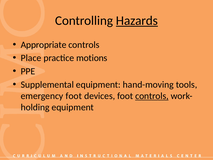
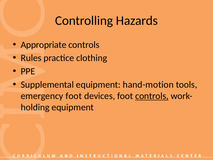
Hazards underline: present -> none
Place: Place -> Rules
motions: motions -> clothing
hand-moving: hand-moving -> hand-motion
